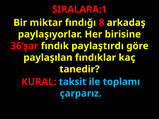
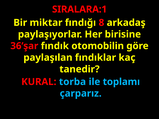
paylaştırdı: paylaştırdı -> otomobilin
taksit: taksit -> torba
